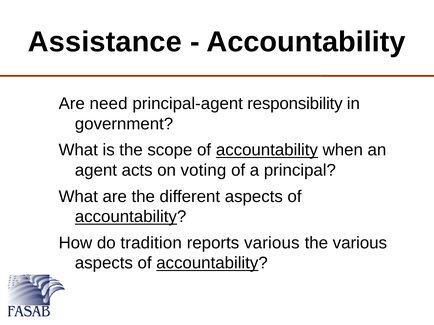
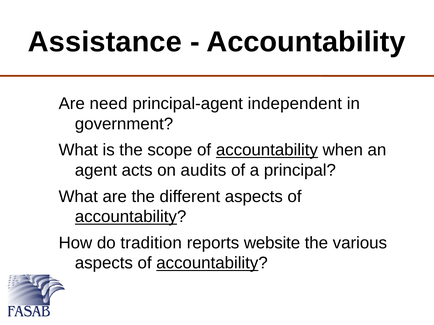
responsibility: responsibility -> independent
voting: voting -> audits
reports various: various -> website
